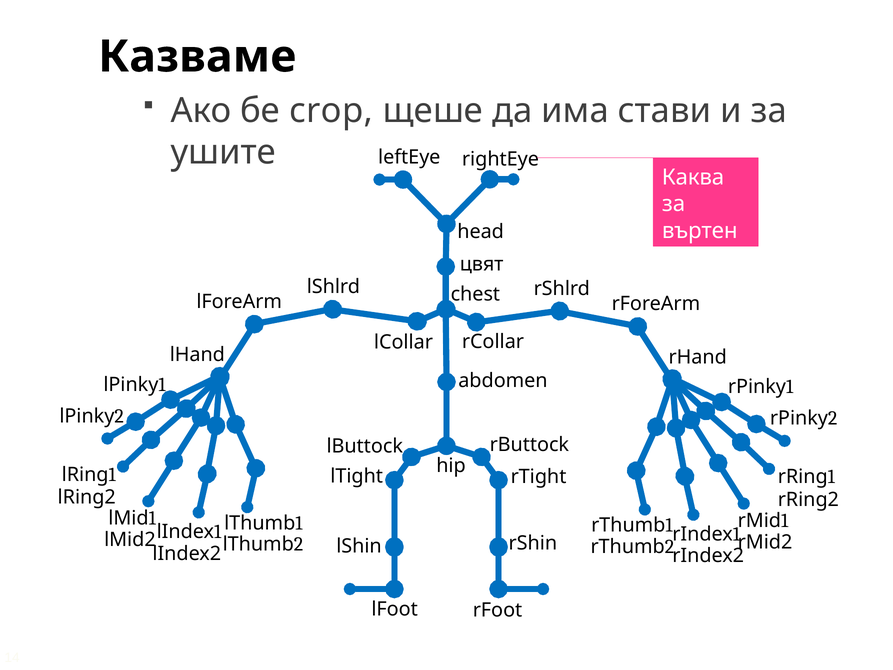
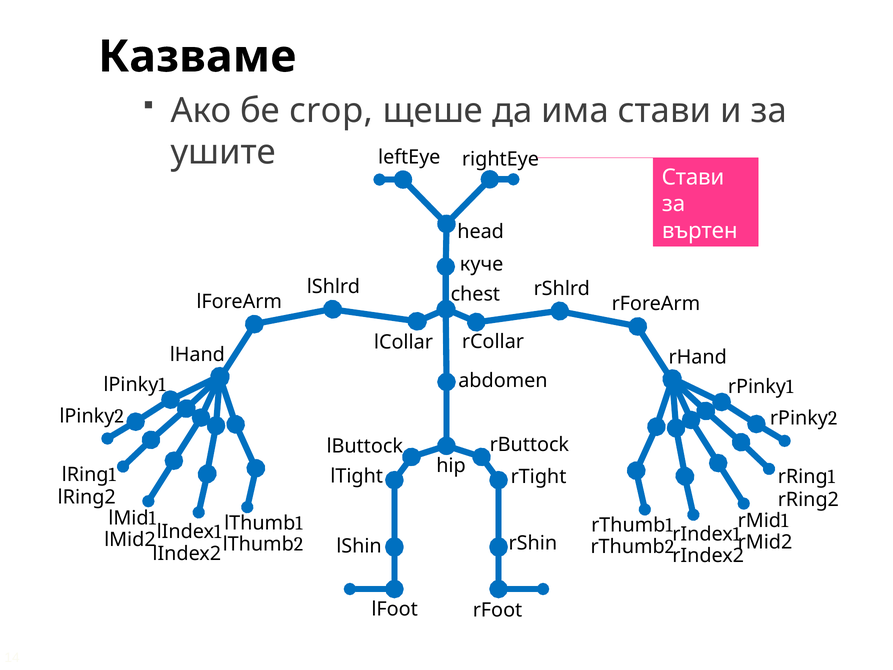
Каква at (693, 177): Каква -> Стави
цвят: цвят -> куче
